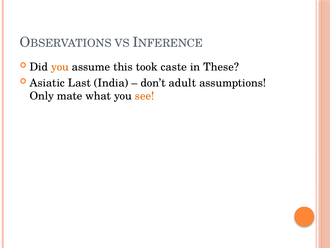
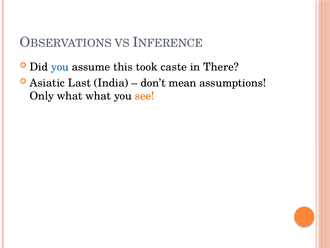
you at (60, 67) colour: orange -> blue
These: These -> There
adult: adult -> mean
Only mate: mate -> what
